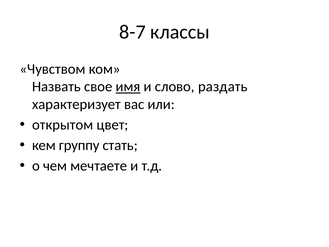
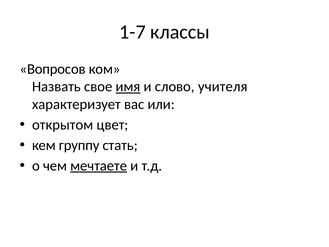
8-7: 8-7 -> 1-7
Чувством: Чувством -> Вопросов
раздать: раздать -> учителя
мечтаете underline: none -> present
